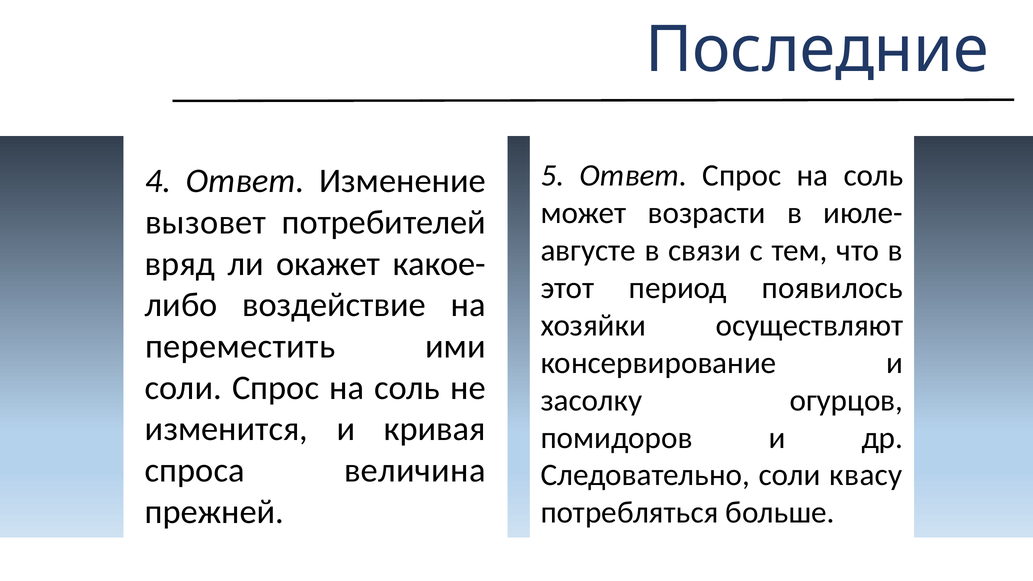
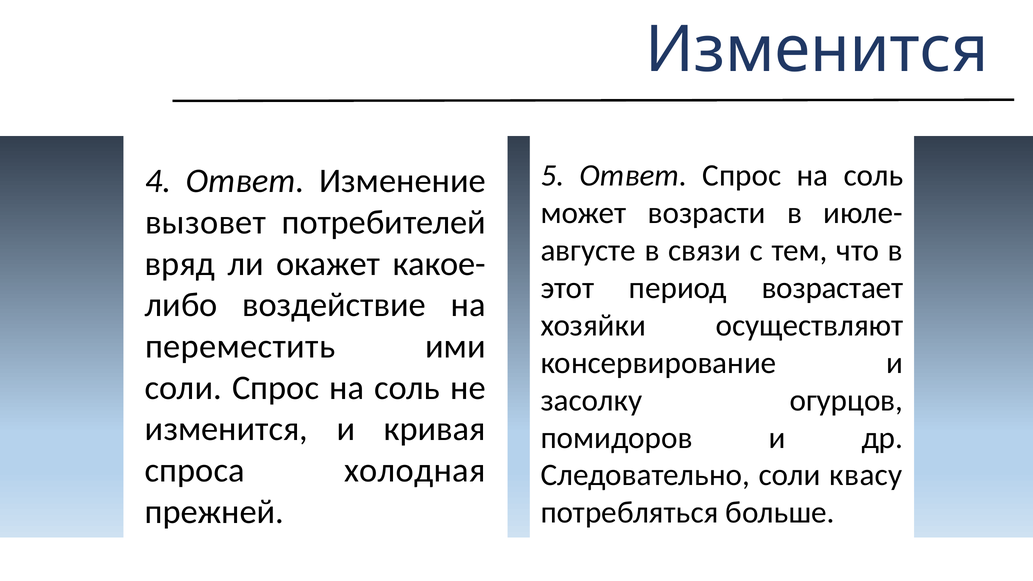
Последние at (817, 50): Последние -> Изменится
появилось: появилось -> возрастает
величина: величина -> холодная
